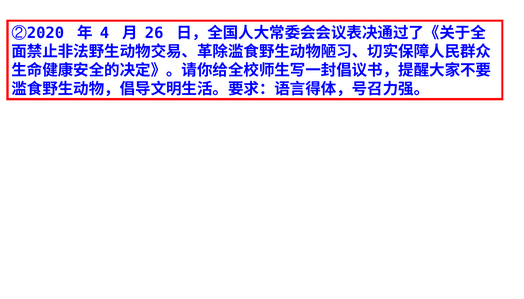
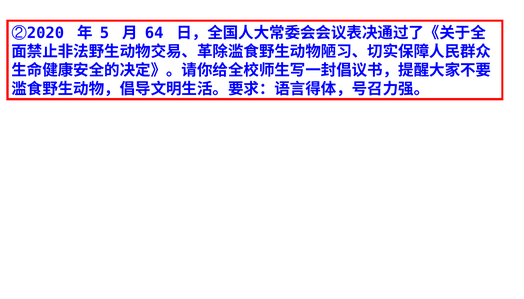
4: 4 -> 5
26: 26 -> 64
